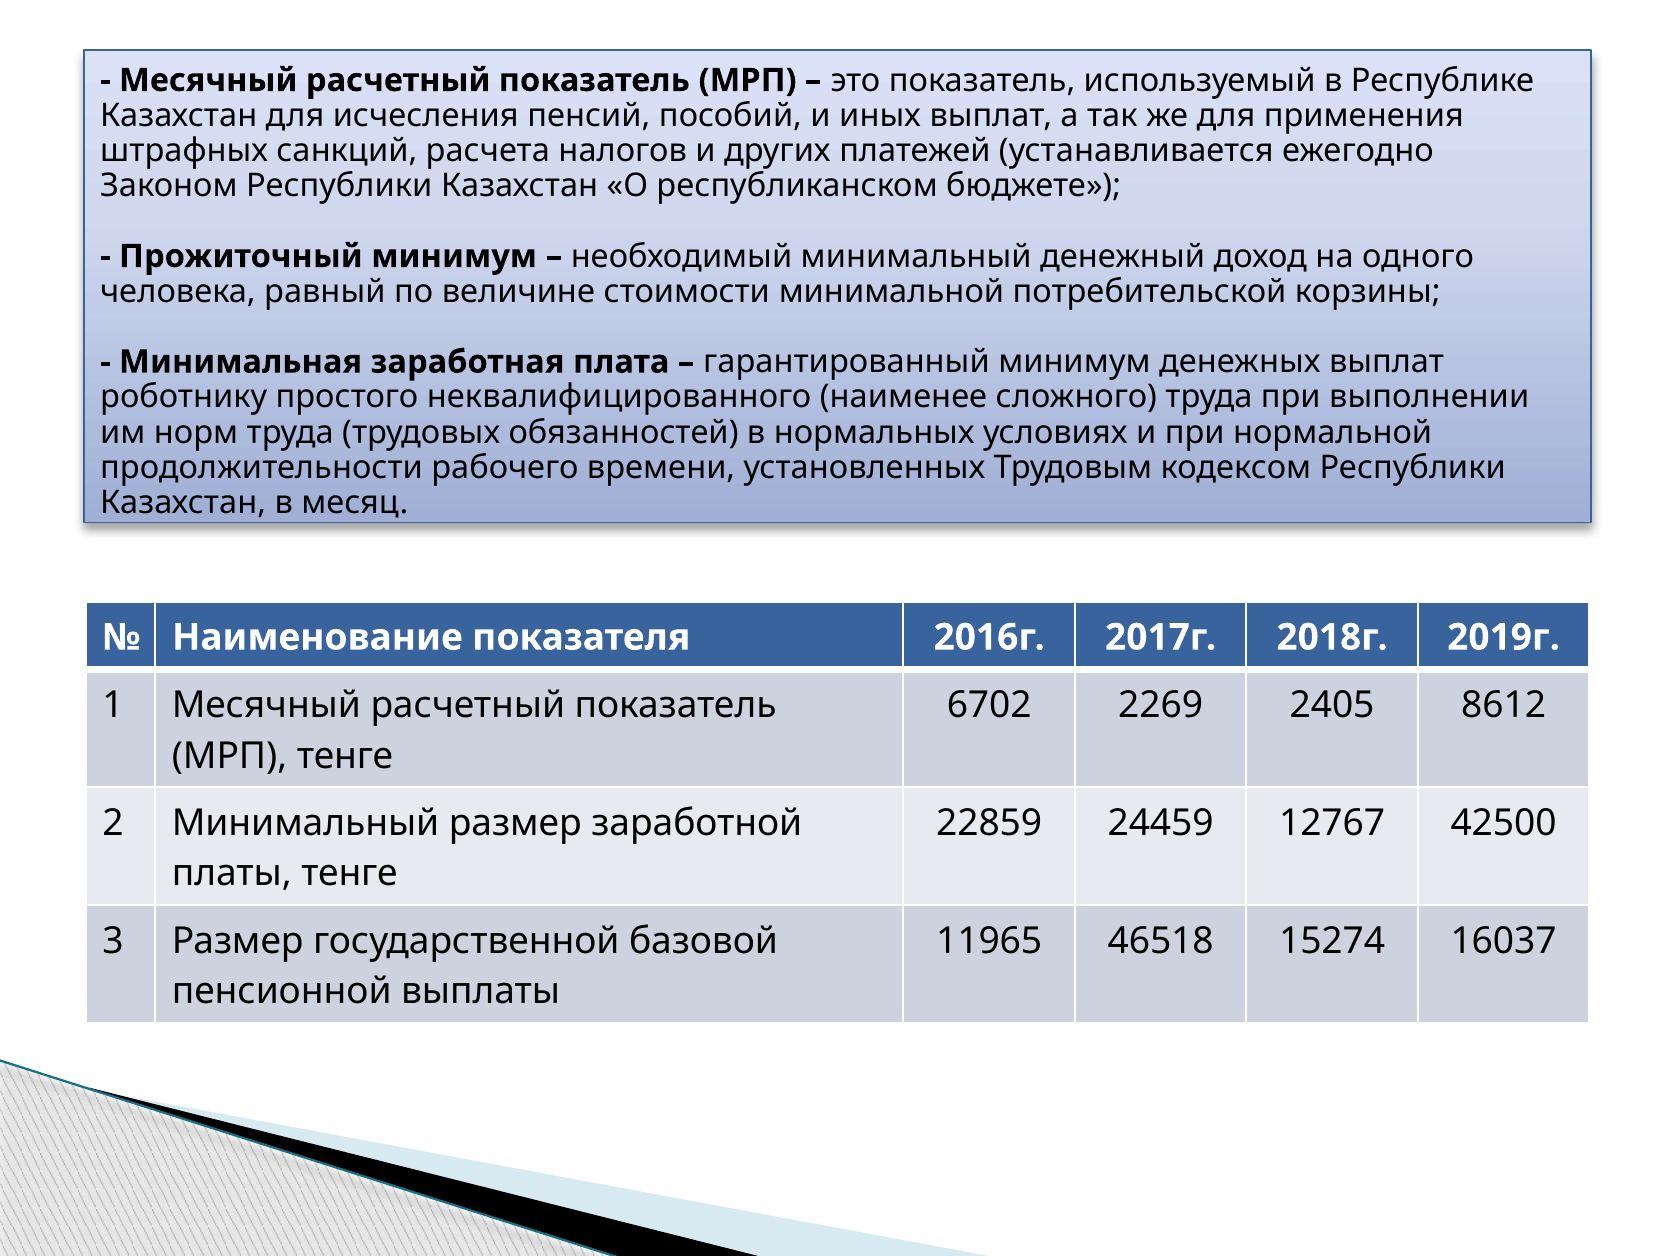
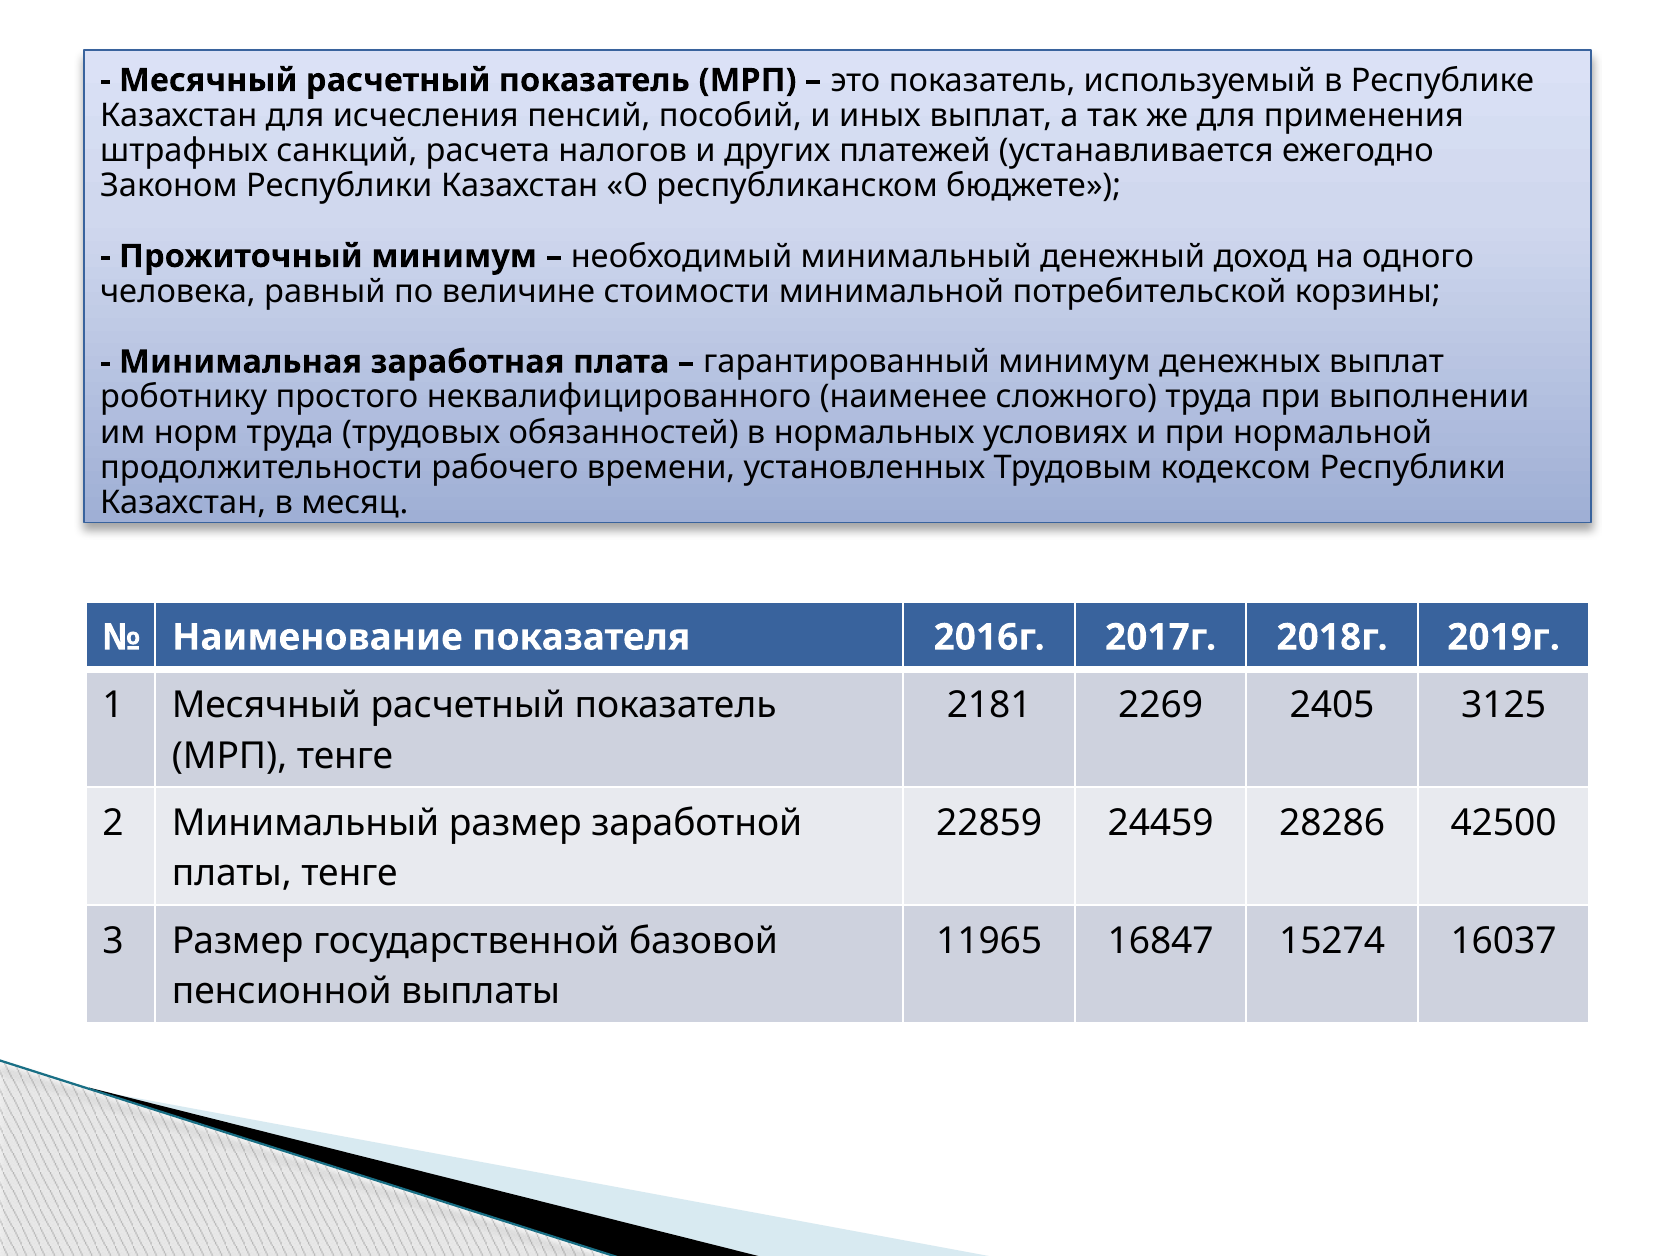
6702: 6702 -> 2181
8612: 8612 -> 3125
12767: 12767 -> 28286
46518: 46518 -> 16847
